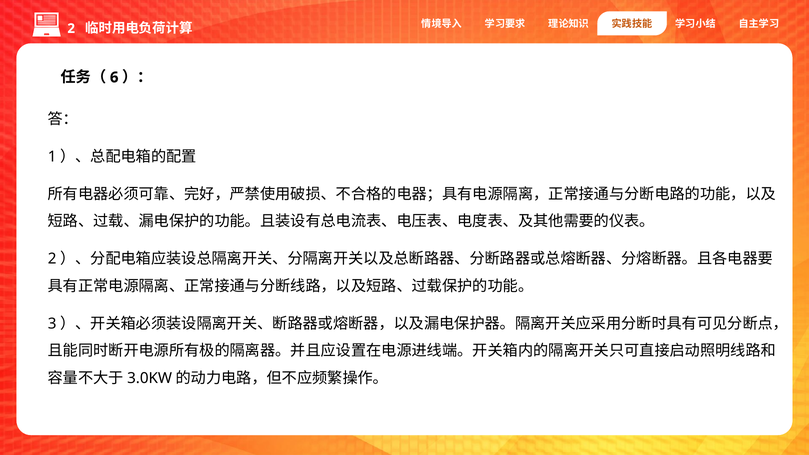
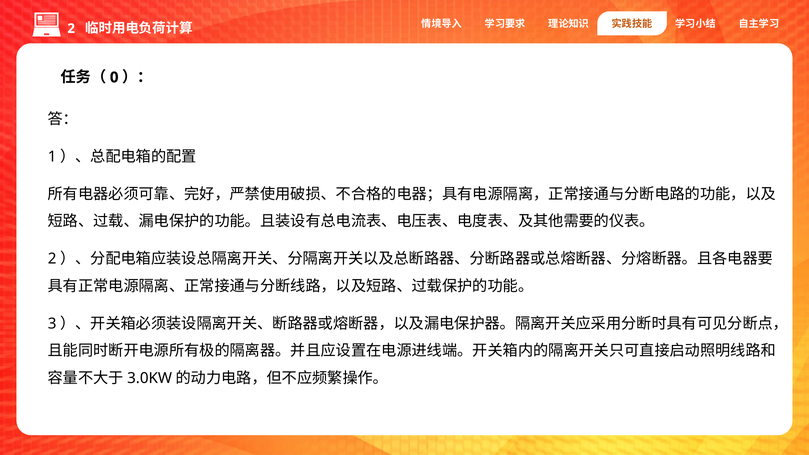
6: 6 -> 0
